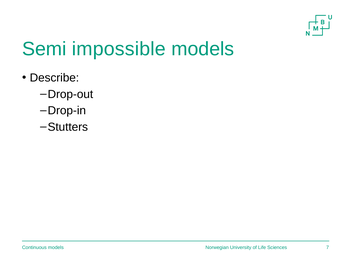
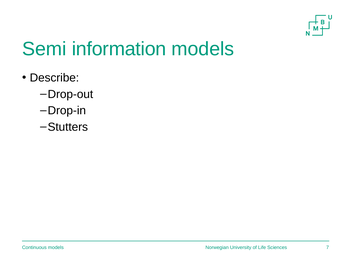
impossible: impossible -> information
